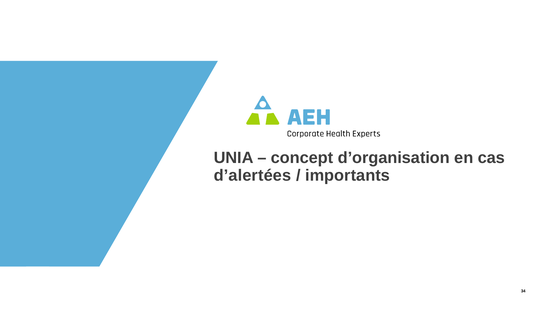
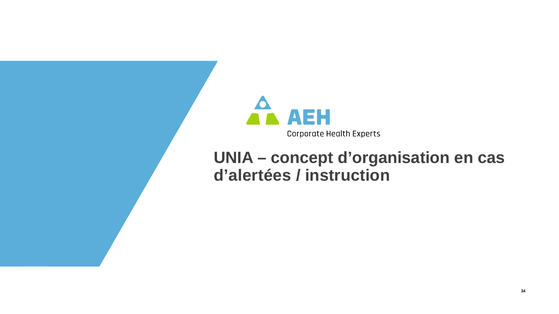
importants: importants -> instruction
